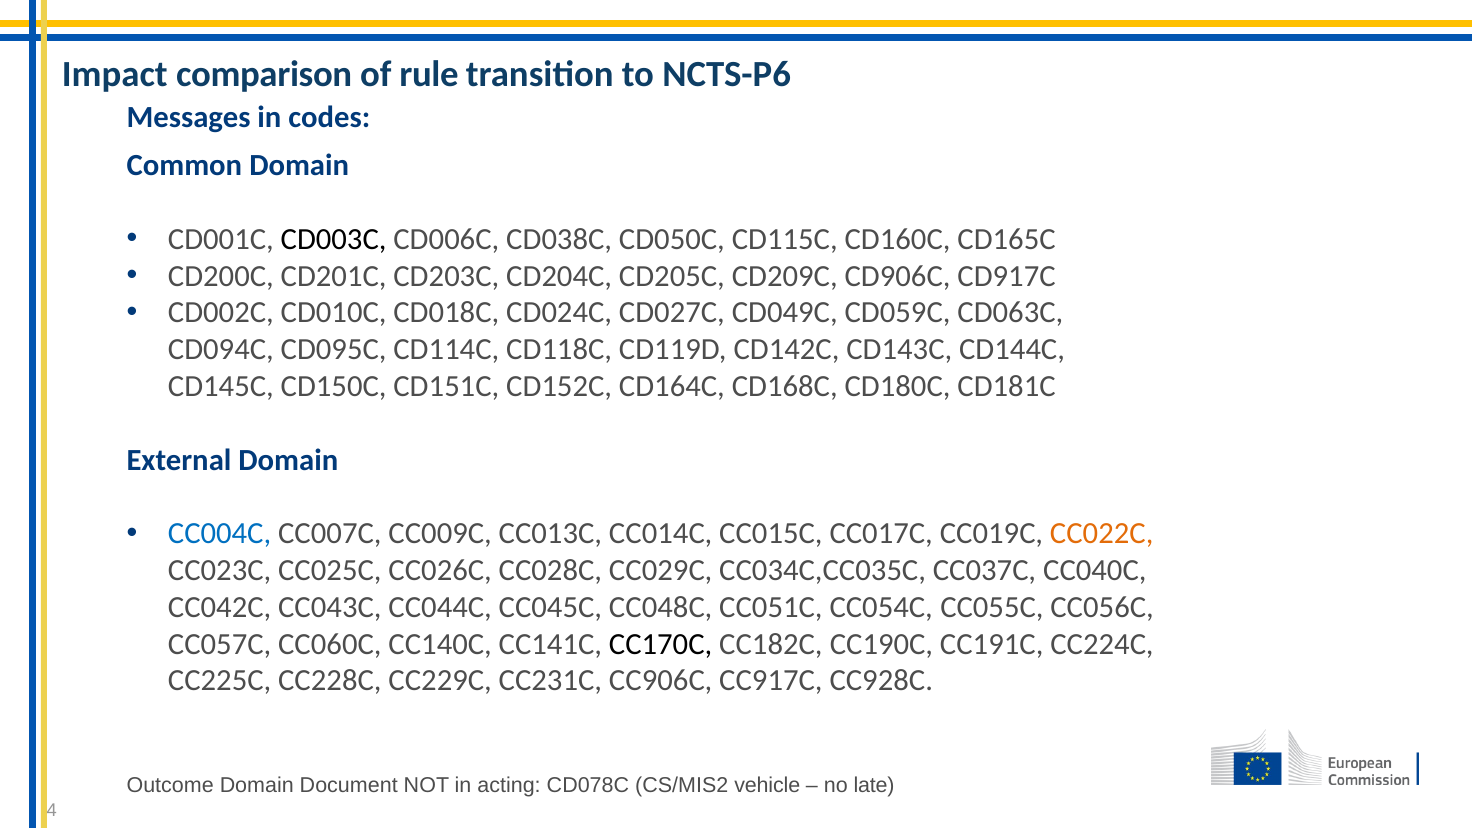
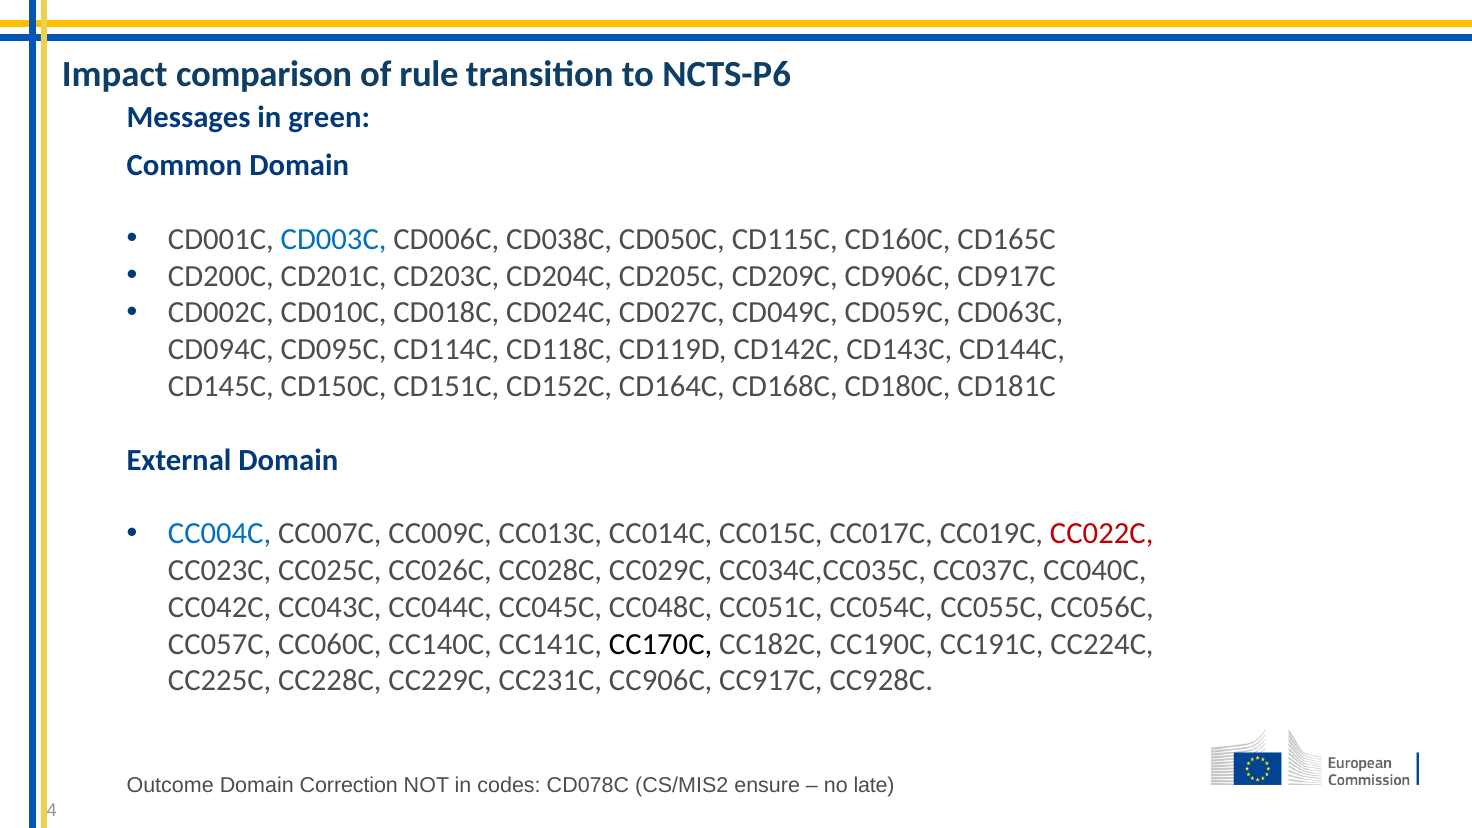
codes: codes -> green
CD003C colour: black -> blue
CC022C colour: orange -> red
Document: Document -> Correction
acting: acting -> codes
vehicle: vehicle -> ensure
